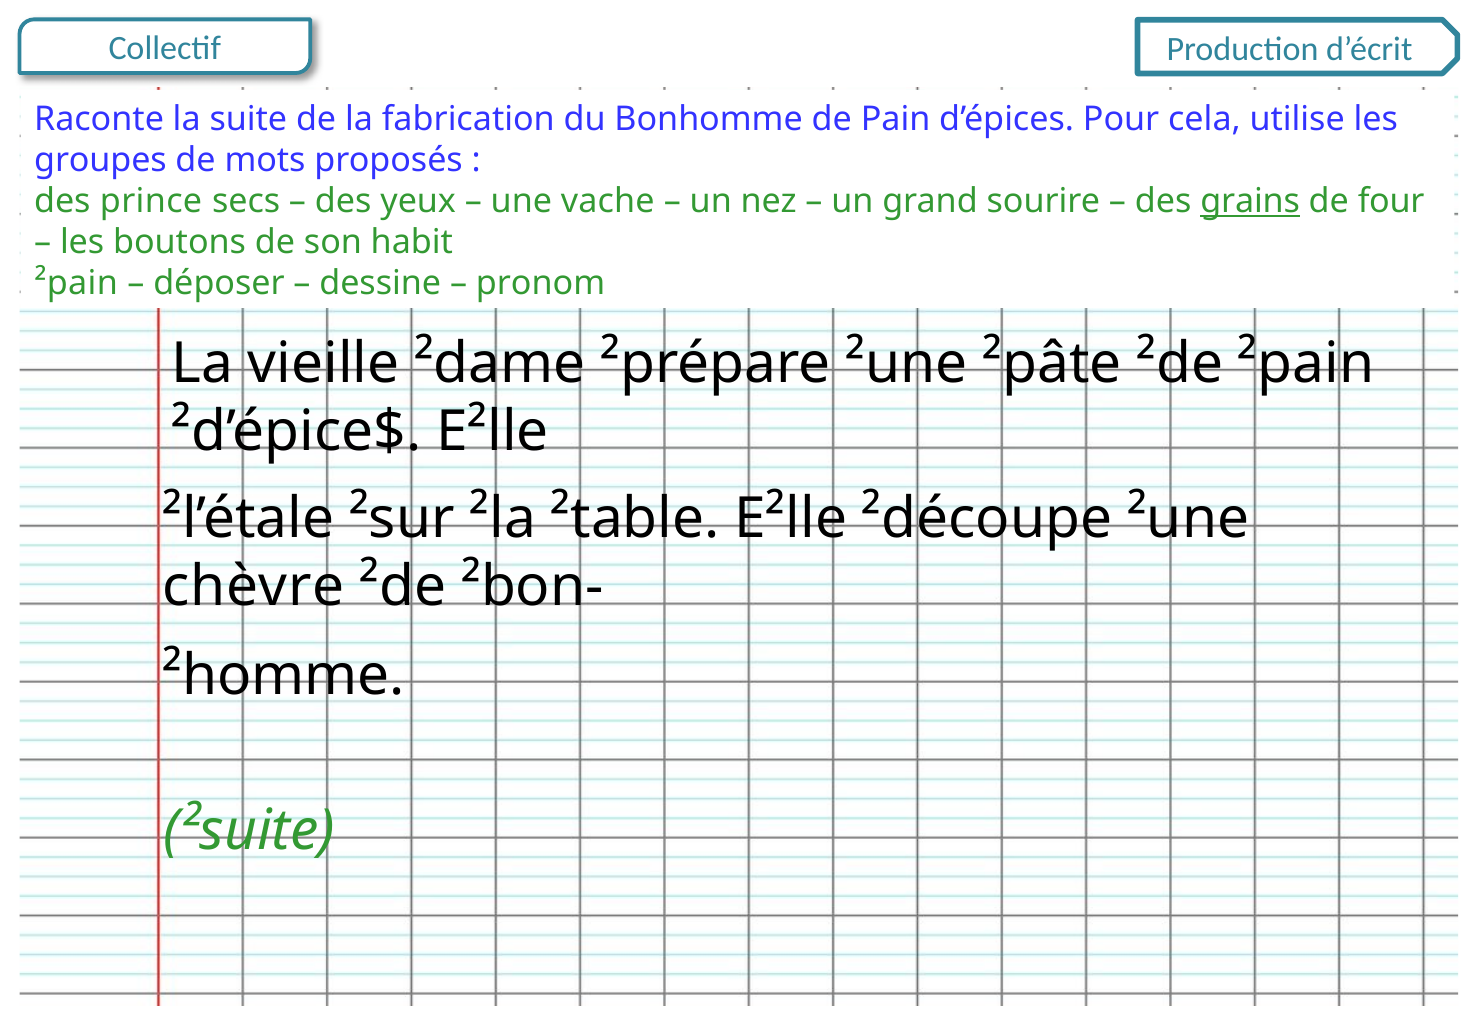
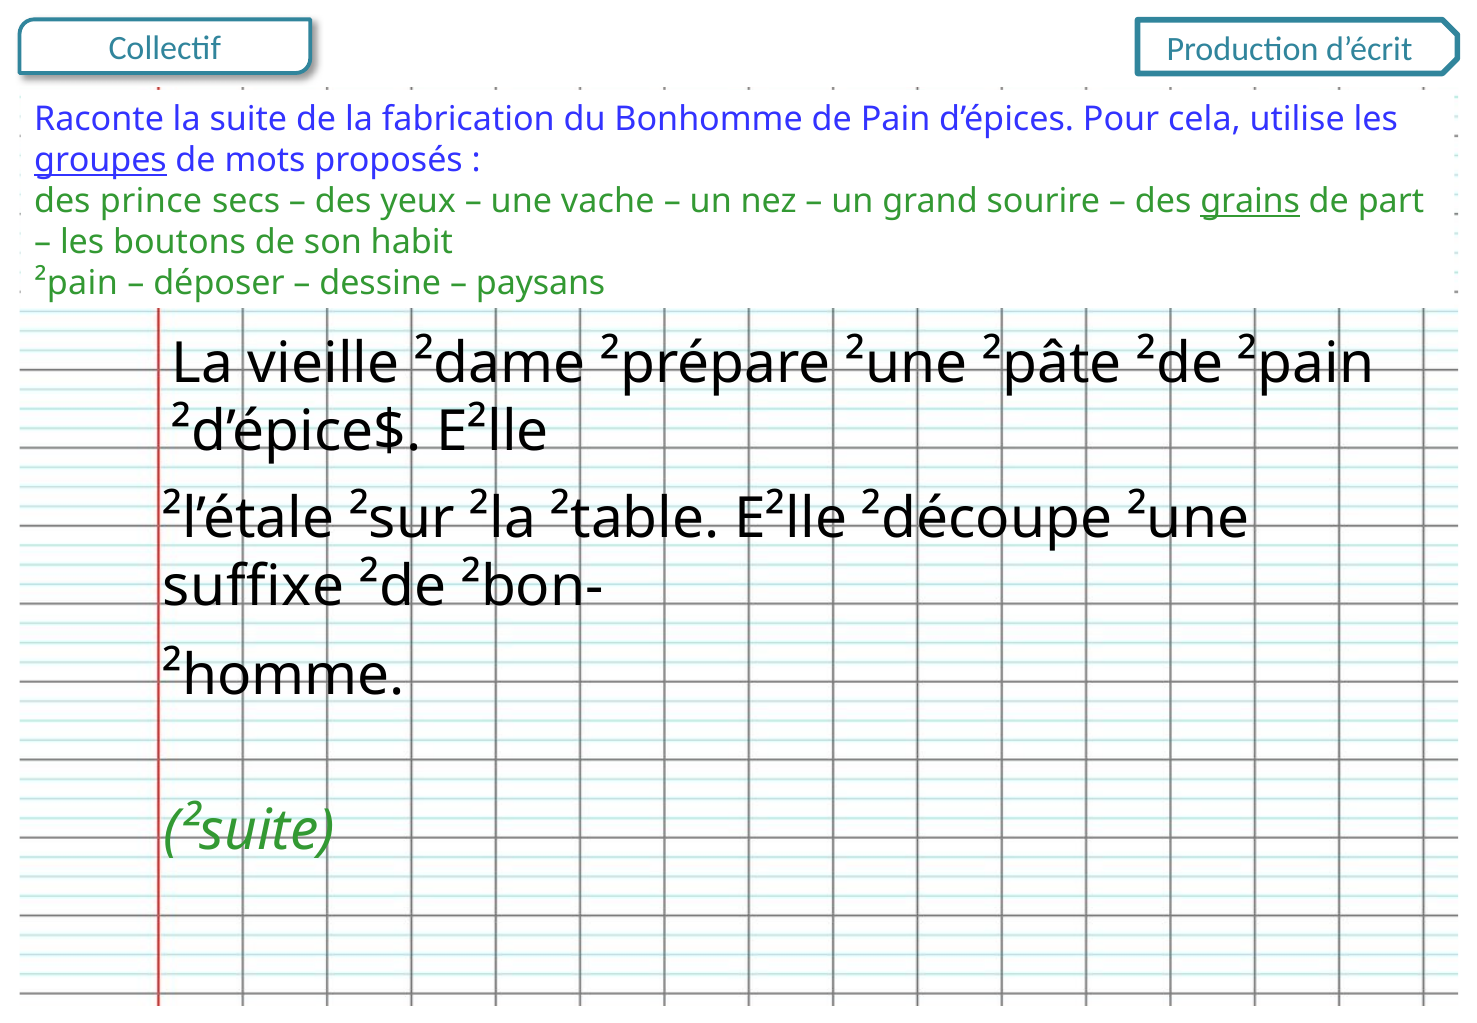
groupes underline: none -> present
four: four -> part
pronom: pronom -> paysans
chèvre: chèvre -> suffixe
